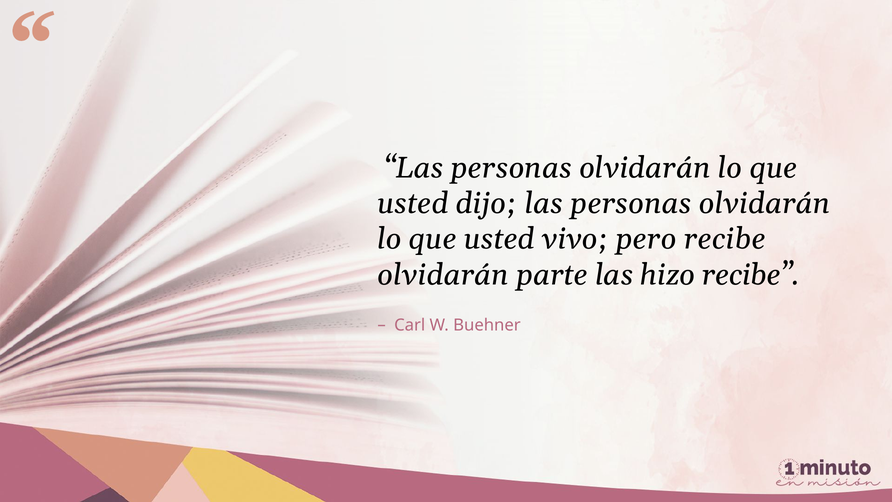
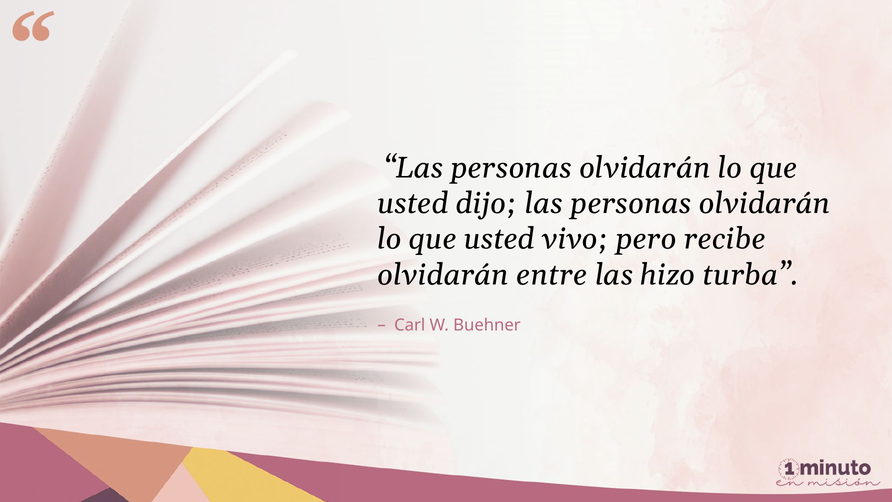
parte: parte -> entre
hizo recibe: recibe -> turba
